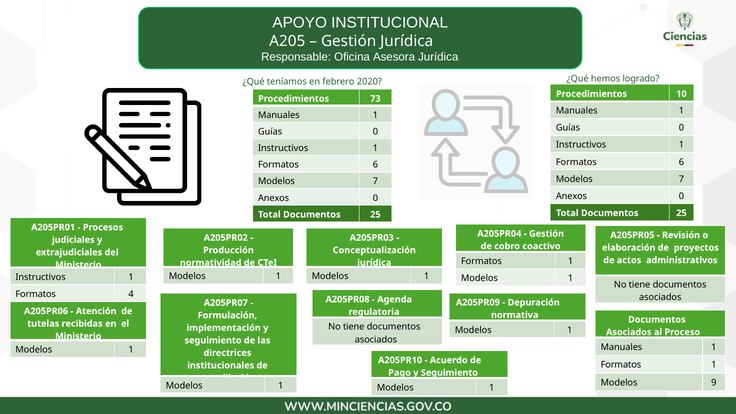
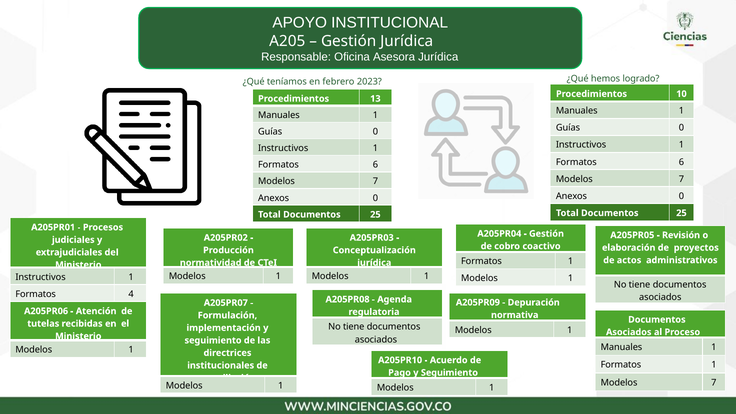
2020: 2020 -> 2023
73: 73 -> 13
9 at (714, 383): 9 -> 7
